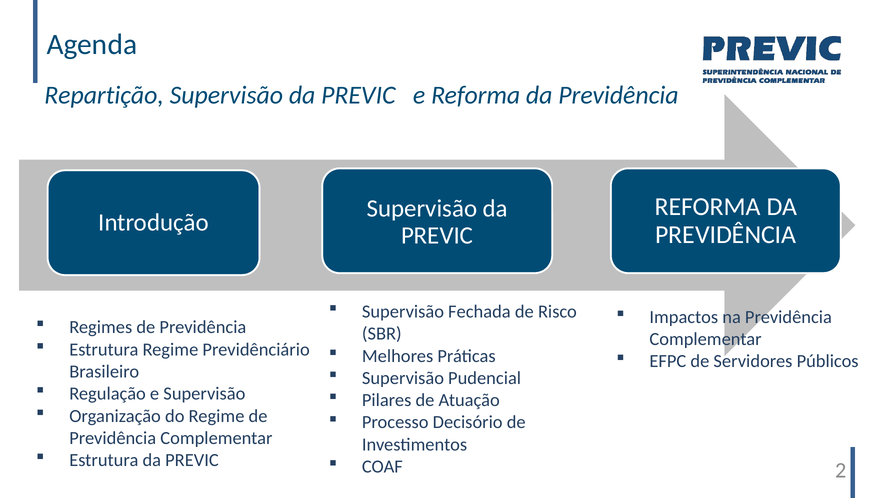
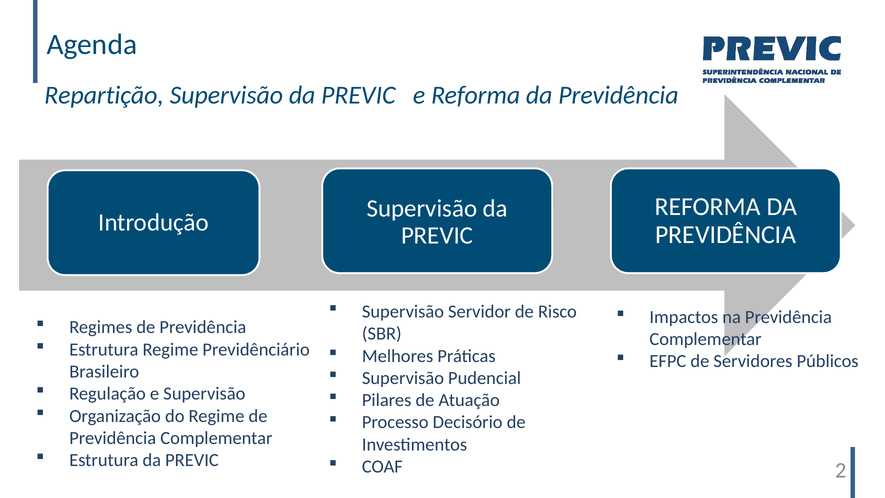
Fechada: Fechada -> Servidor
